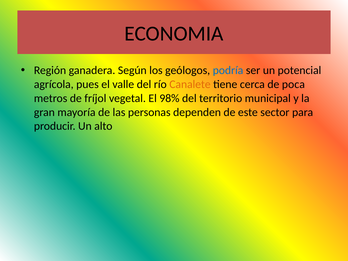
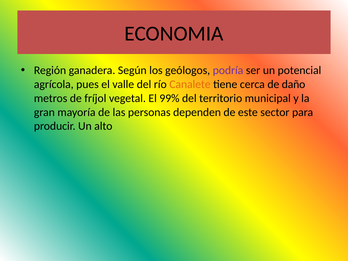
podría colour: blue -> purple
poca: poca -> daño
98%: 98% -> 99%
